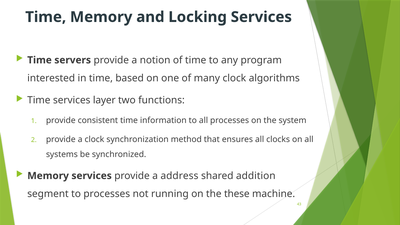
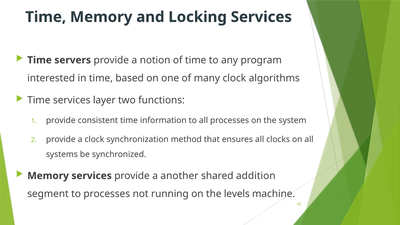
address: address -> another
these: these -> levels
